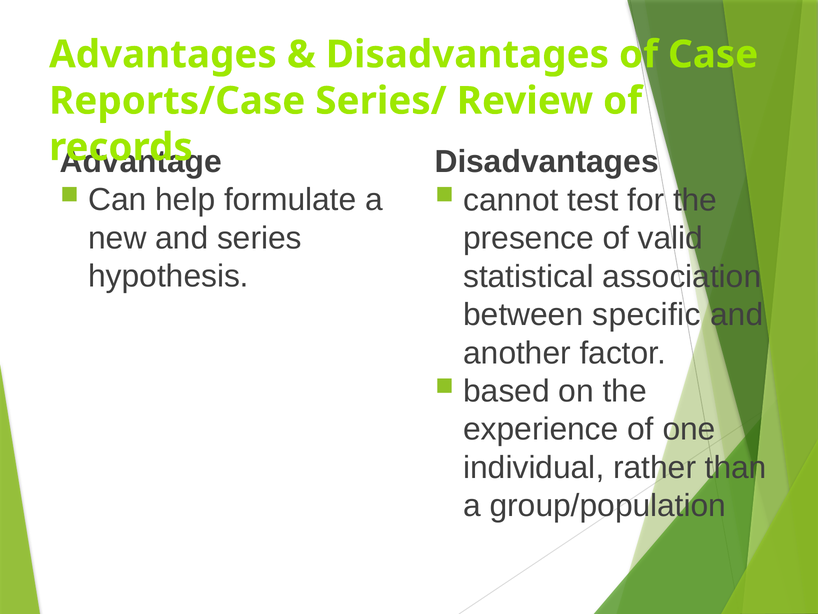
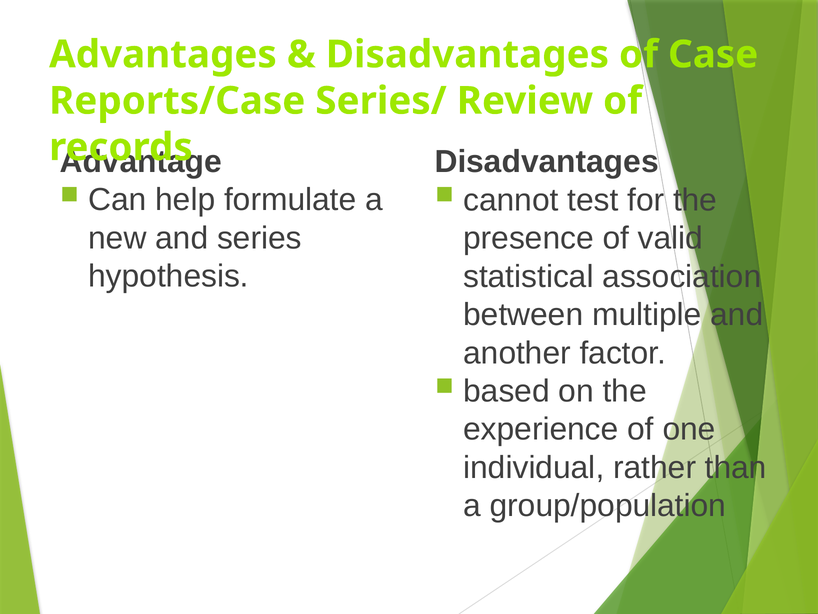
specific: specific -> multiple
